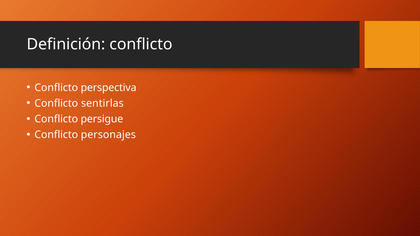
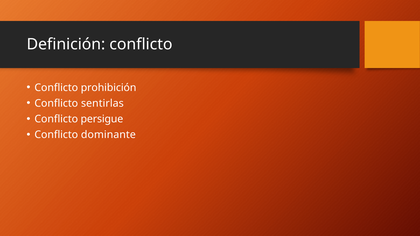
perspectiva: perspectiva -> prohibición
personajes: personajes -> dominante
